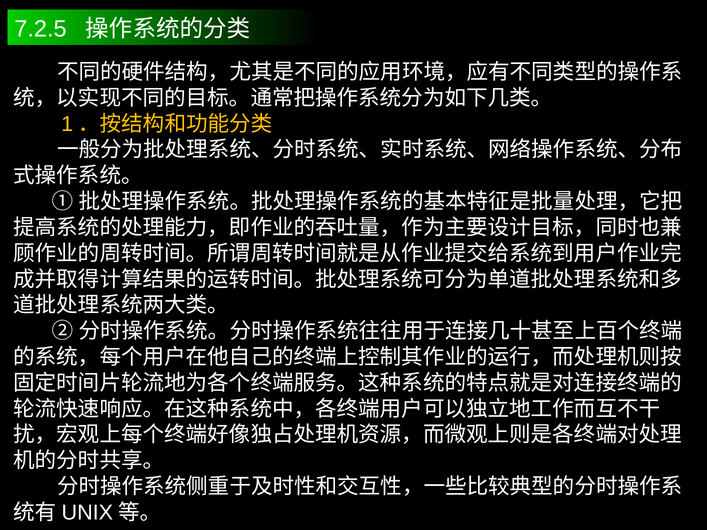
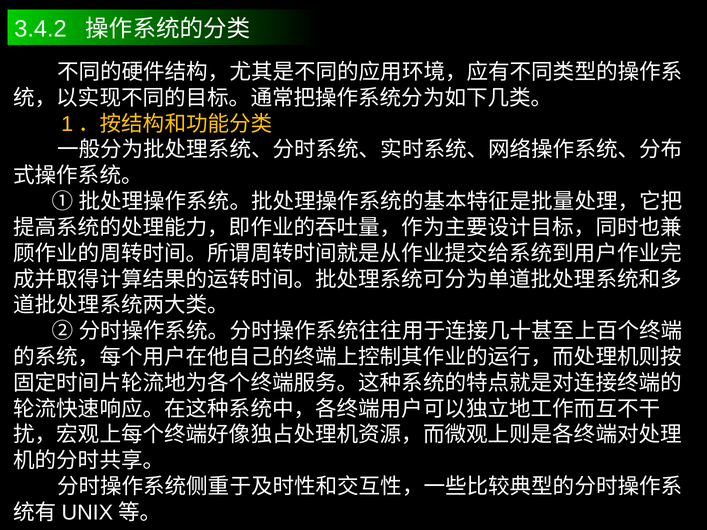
7.2.5: 7.2.5 -> 3.4.2
